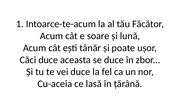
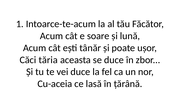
Căci duce: duce -> tăria
